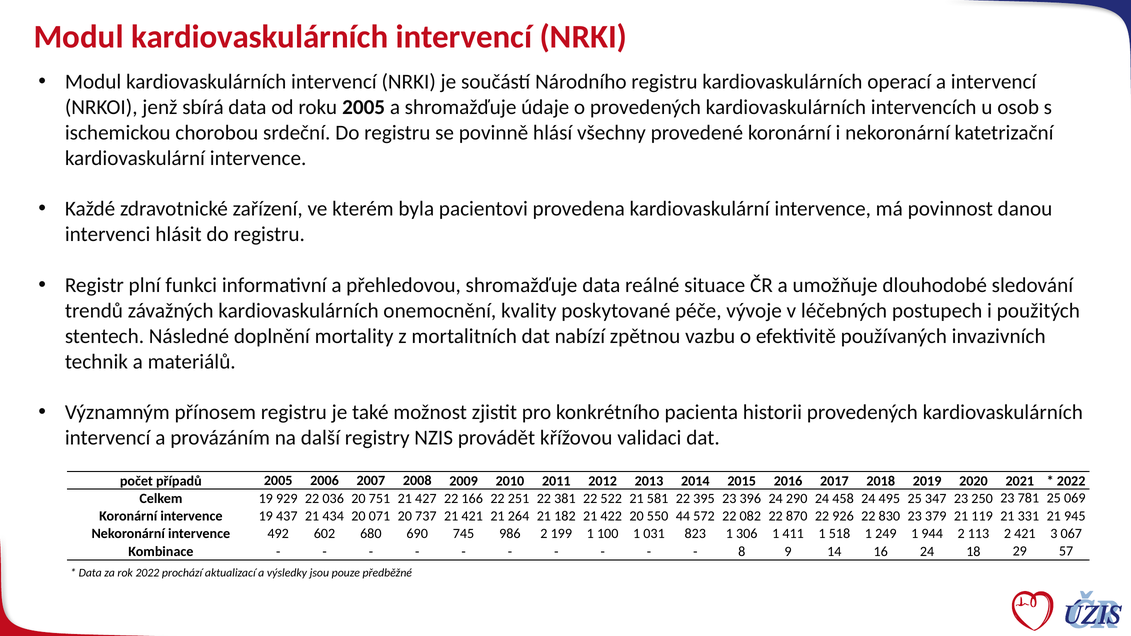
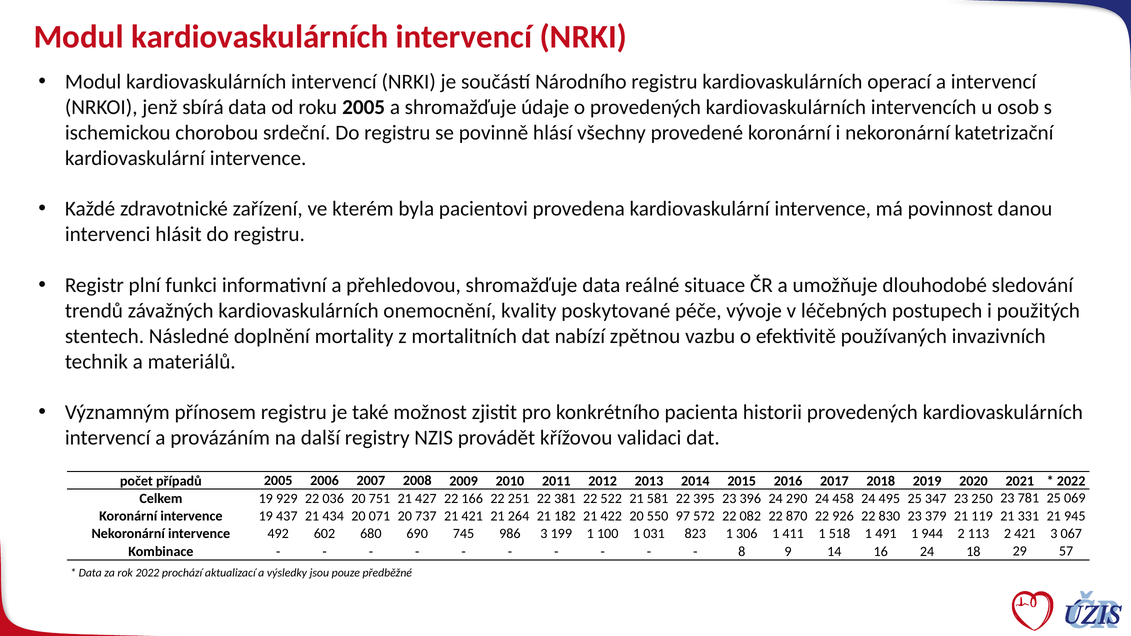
44: 44 -> 97
986 2: 2 -> 3
249: 249 -> 491
